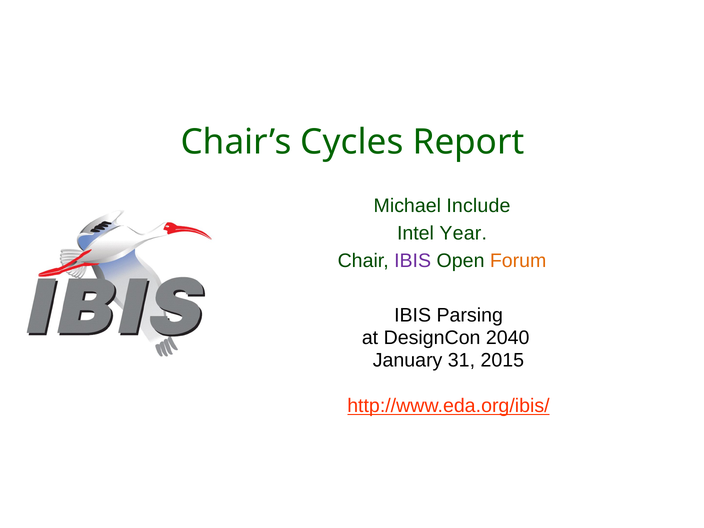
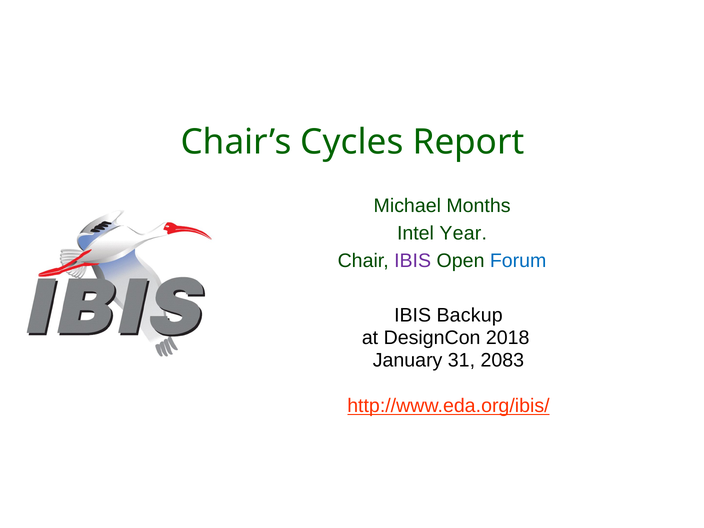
Include: Include -> Months
Forum colour: orange -> blue
Parsing: Parsing -> Backup
2040: 2040 -> 2018
2015: 2015 -> 2083
